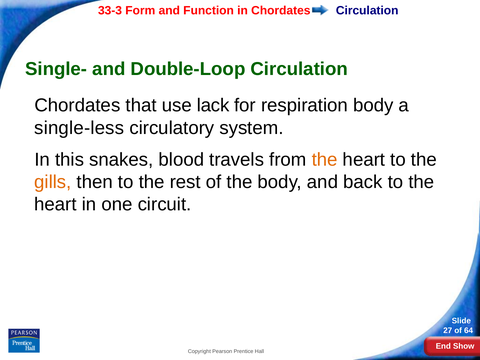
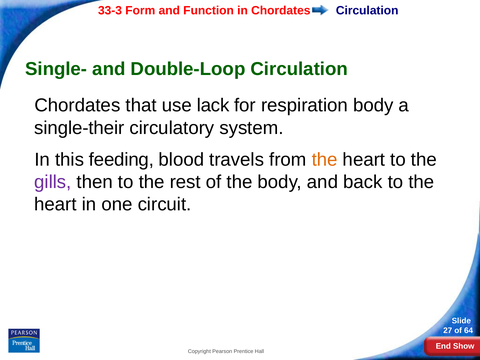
single-less: single-less -> single-their
snakes: snakes -> feeding
gills colour: orange -> purple
